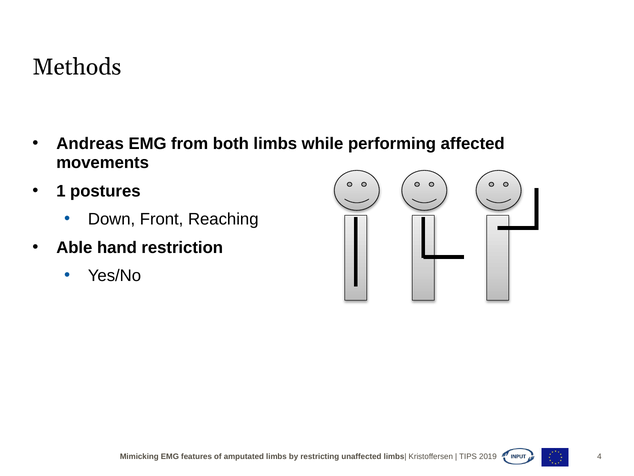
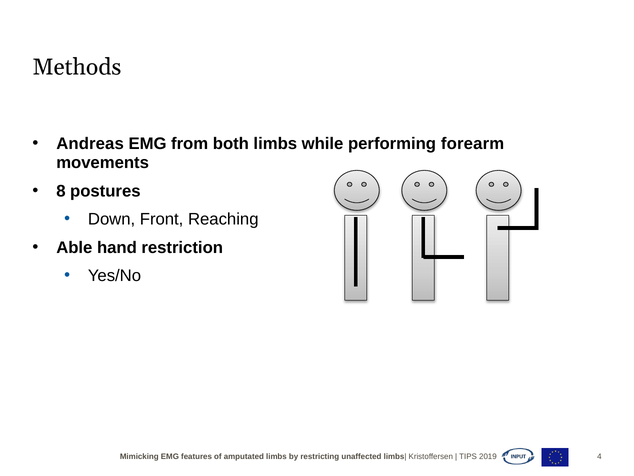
affected: affected -> forearm
1: 1 -> 8
